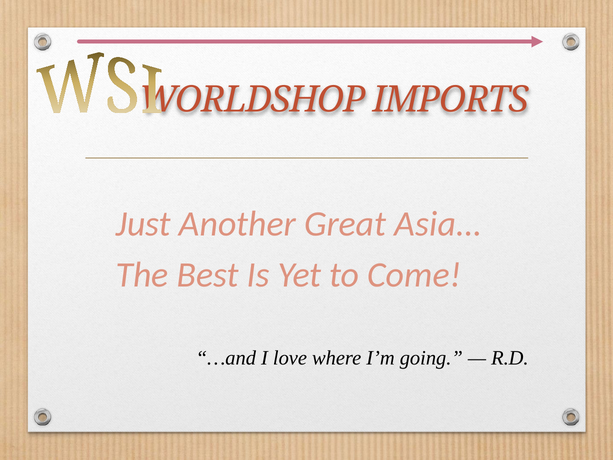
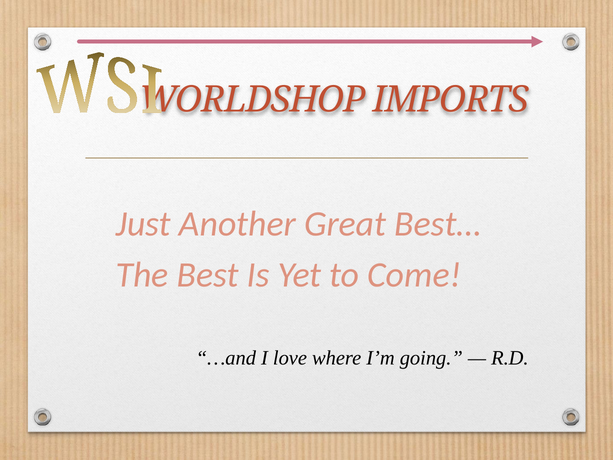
Asia…: Asia… -> Best…
